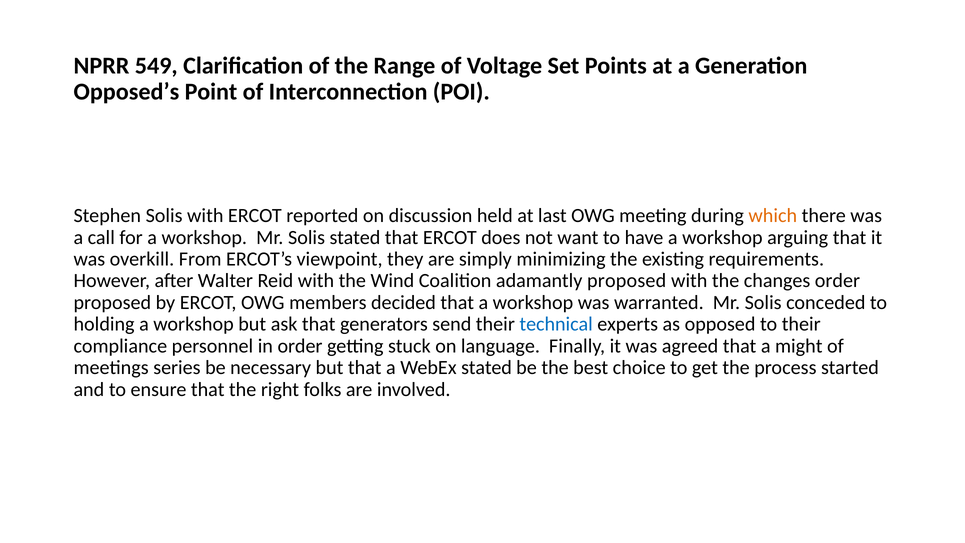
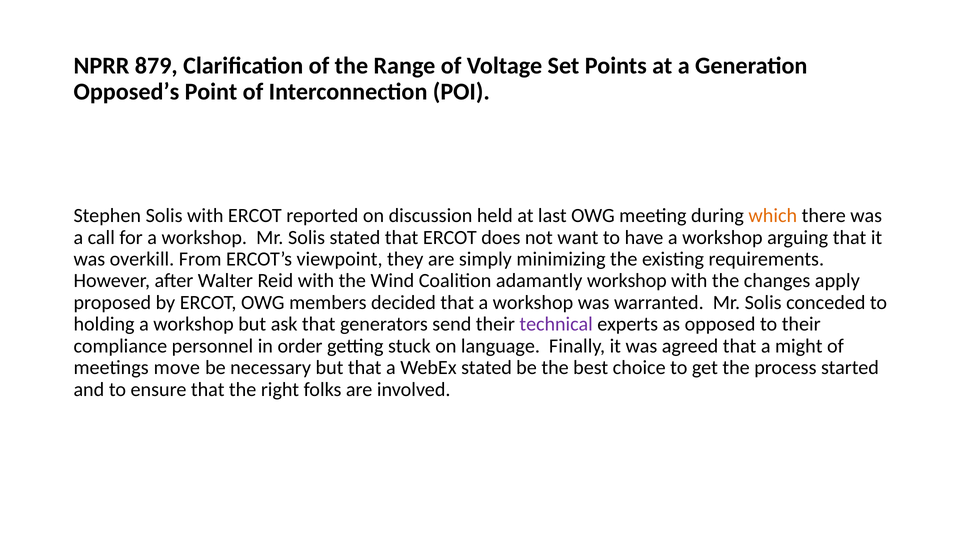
549: 549 -> 879
adamantly proposed: proposed -> workshop
changes order: order -> apply
technical colour: blue -> purple
series: series -> move
